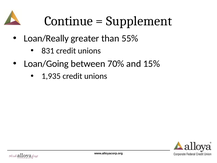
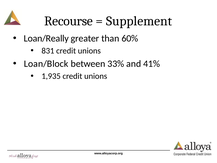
Continue: Continue -> Recourse
55%: 55% -> 60%
Loan/Going: Loan/Going -> Loan/Block
70%: 70% -> 33%
15%: 15% -> 41%
